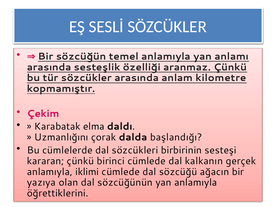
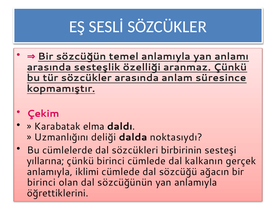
kilometre: kilometre -> süresince
çorak: çorak -> deliği
başlandığı: başlandığı -> noktasıydı
kararan: kararan -> yıllarına
yazıya at (41, 183): yazıya -> birinci
